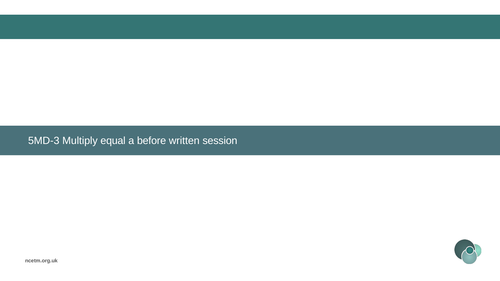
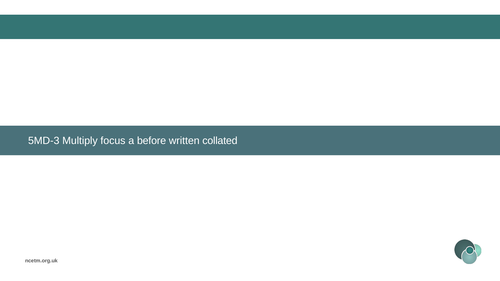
equal: equal -> focus
session: session -> collated
